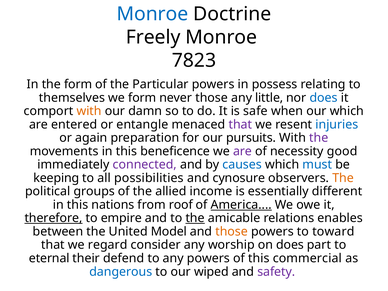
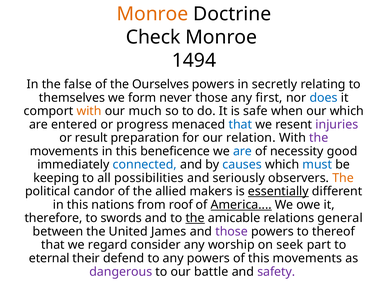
Monroe at (152, 14) colour: blue -> orange
Freely: Freely -> Check
7823: 7823 -> 1494
the form: form -> false
Particular: Particular -> Ourselves
possess: possess -> secretly
little: little -> first
damn: damn -> much
entangle: entangle -> progress
that at (240, 124) colour: purple -> blue
injuries colour: blue -> purple
again: again -> result
pursuits: pursuits -> relation
are at (242, 151) colour: purple -> blue
connected colour: purple -> blue
cynosure: cynosure -> seriously
groups: groups -> candor
income: income -> makers
essentially underline: none -> present
therefore underline: present -> none
empire: empire -> swords
enables: enables -> general
Model: Model -> James
those at (232, 232) colour: orange -> purple
toward: toward -> thereof
on does: does -> seek
this commercial: commercial -> movements
dangerous colour: blue -> purple
wiped: wiped -> battle
